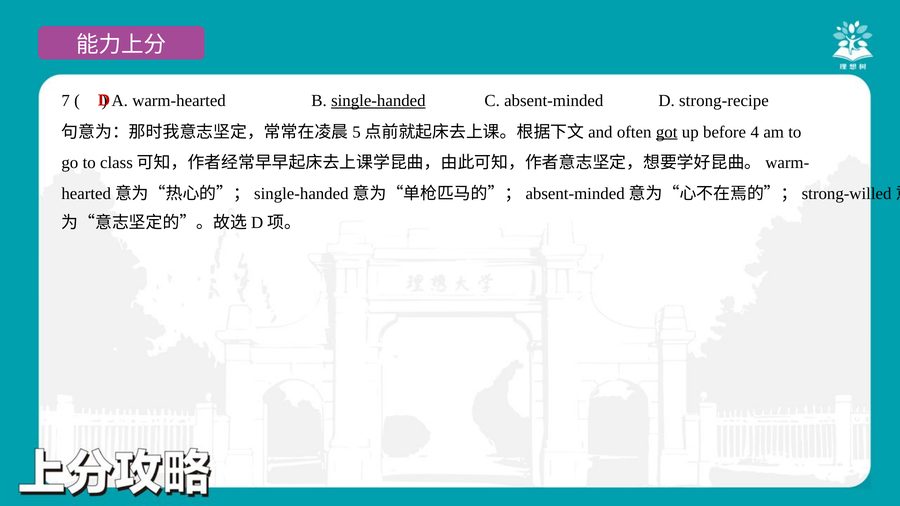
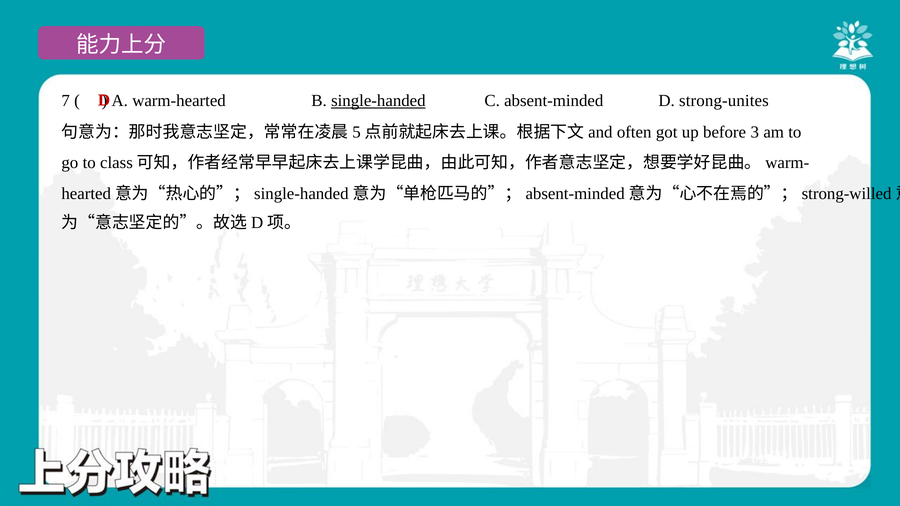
strong-recipe: strong-recipe -> strong-unites
got underline: present -> none
4: 4 -> 3
